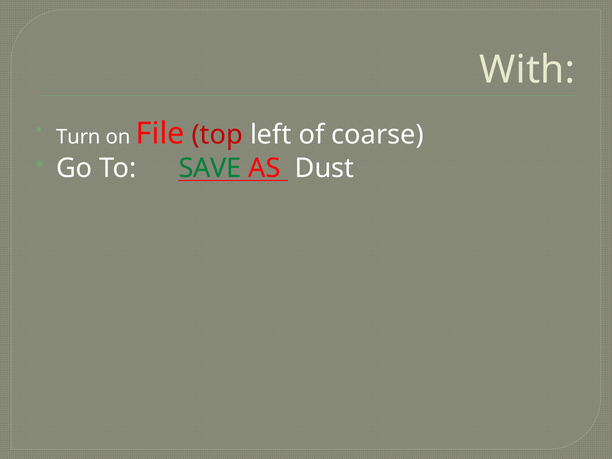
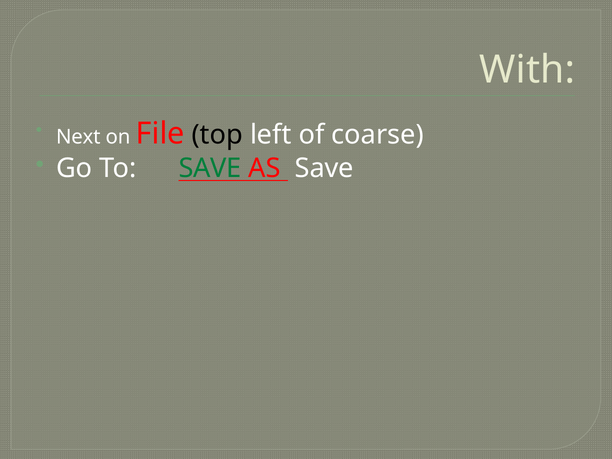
Turn: Turn -> Next
top colour: red -> black
AS Dust: Dust -> Save
